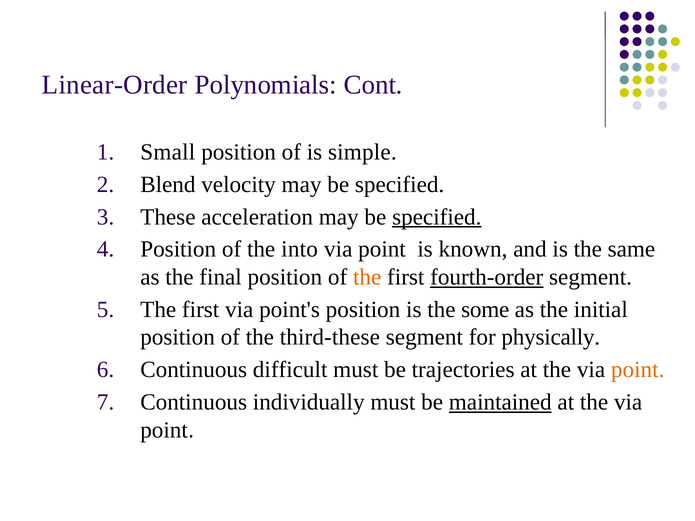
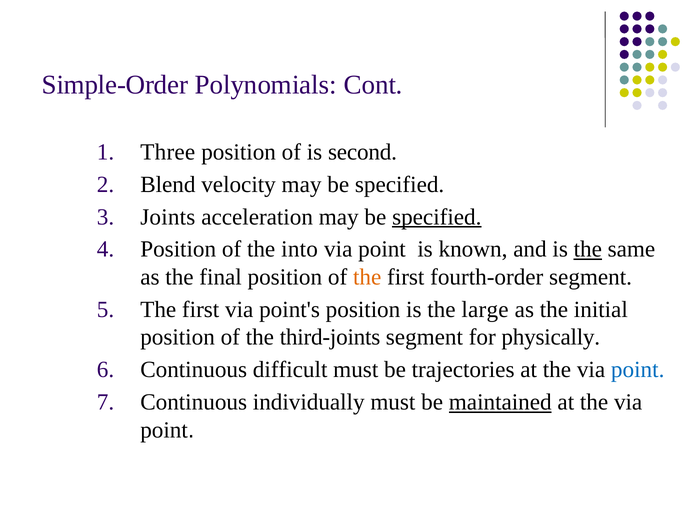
Linear-Order: Linear-Order -> Simple-Order
Small: Small -> Three
simple: simple -> second
These: These -> Joints
the at (588, 249) underline: none -> present
fourth-order underline: present -> none
some: some -> large
third-these: third-these -> third-joints
point at (638, 370) colour: orange -> blue
